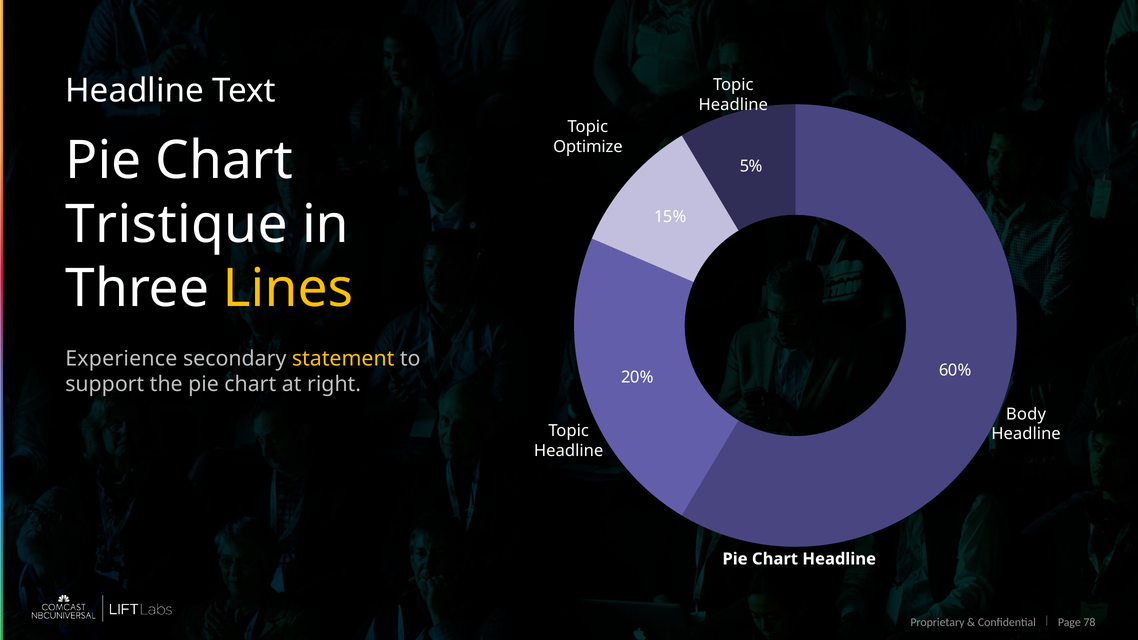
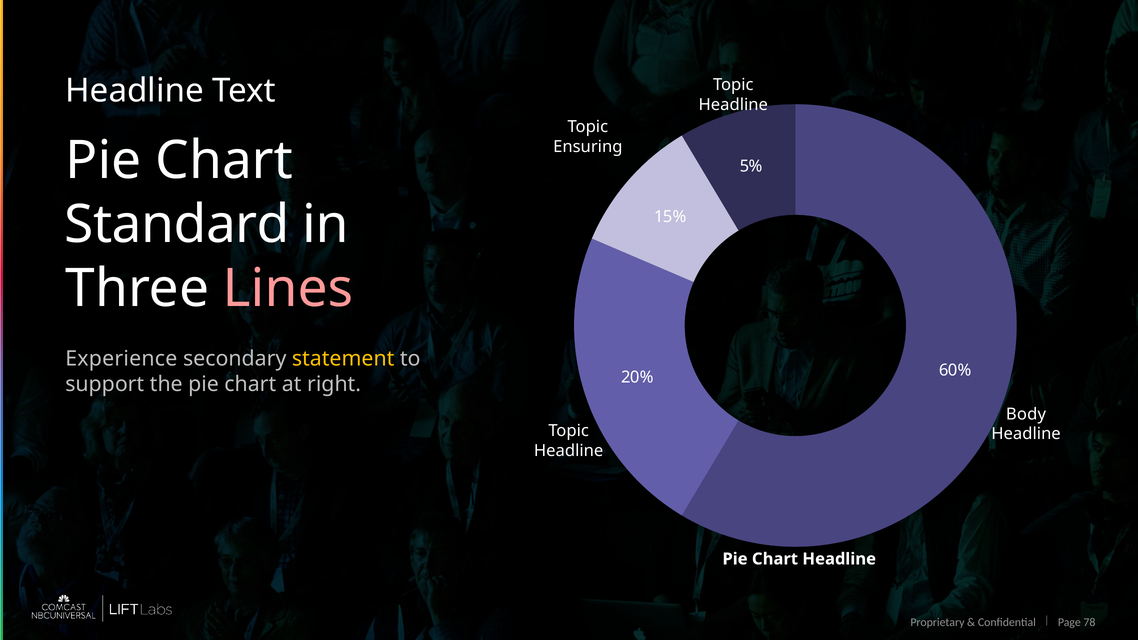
Optimize: Optimize -> Ensuring
Tristique: Tristique -> Standard
Lines colour: yellow -> pink
